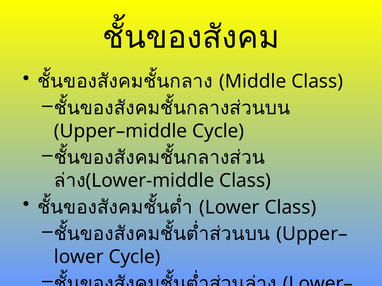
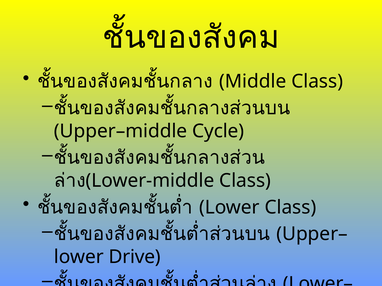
lower Cycle: Cycle -> Drive
